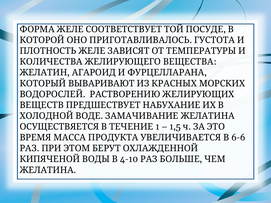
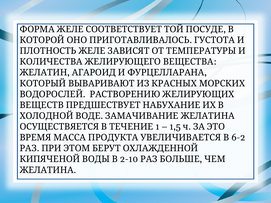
6-6: 6-6 -> 6-2
4-10: 4-10 -> 2-10
